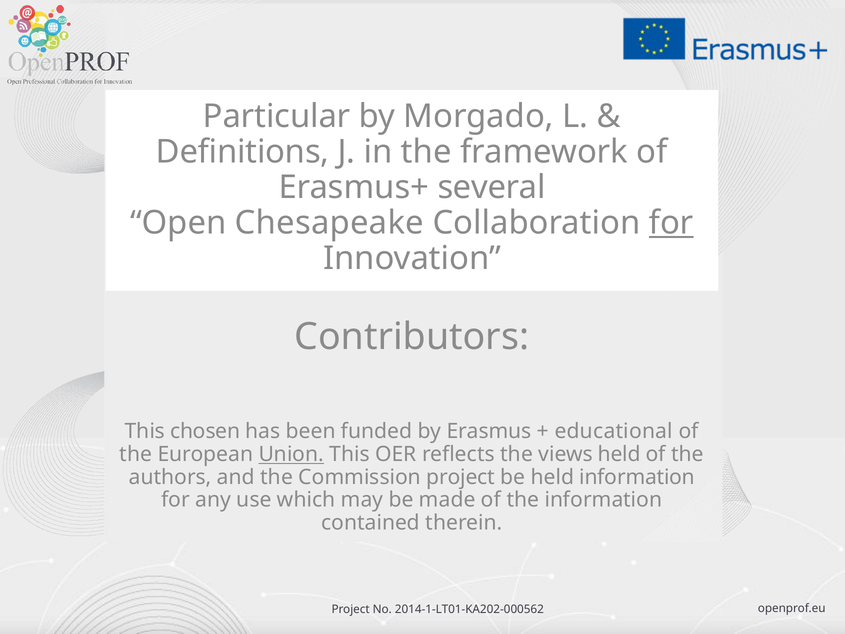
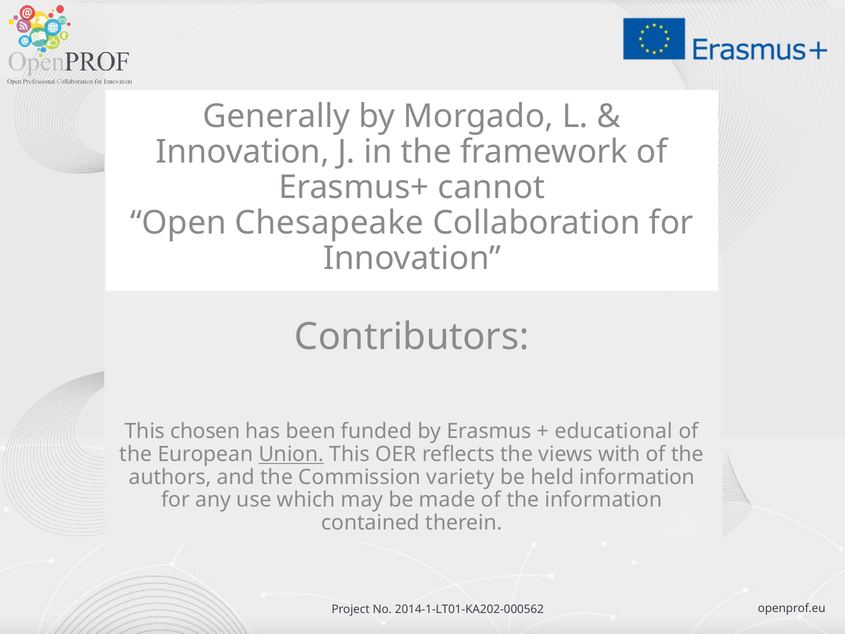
Particular: Particular -> Generally
Definitions at (243, 152): Definitions -> Innovation
several: several -> cannot
for at (671, 223) underline: present -> none
views held: held -> with
Commission project: project -> variety
